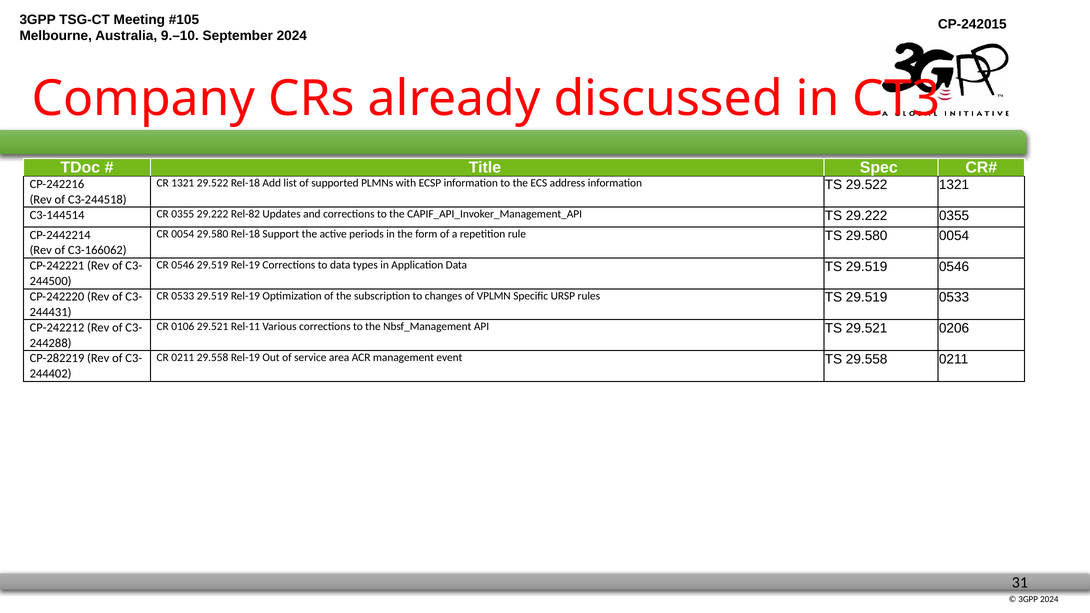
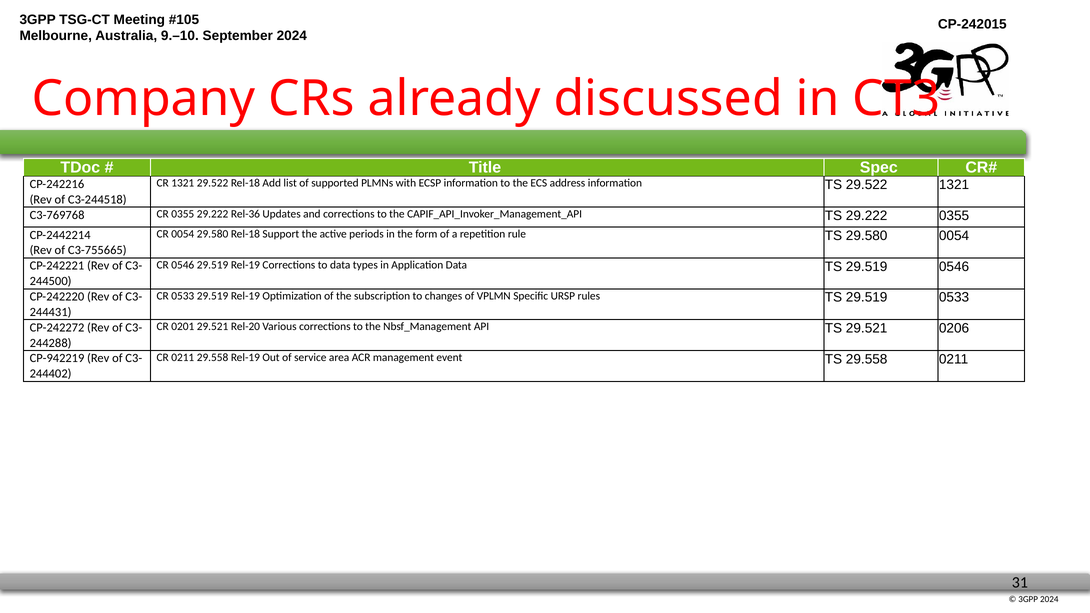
C3-144514: C3-144514 -> C3-769768
Rel-82: Rel-82 -> Rel-36
C3-166062: C3-166062 -> C3-755665
0106: 0106 -> 0201
Rel-11: Rel-11 -> Rel-20
CP-242212: CP-242212 -> CP-242272
CP-282219: CP-282219 -> CP-942219
